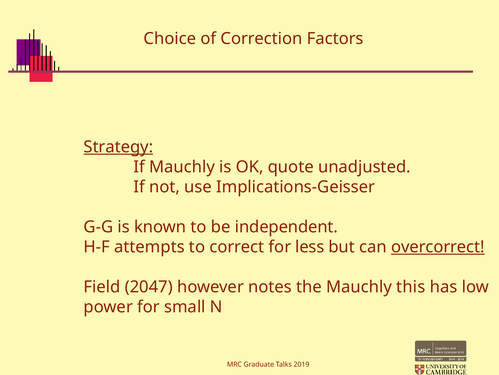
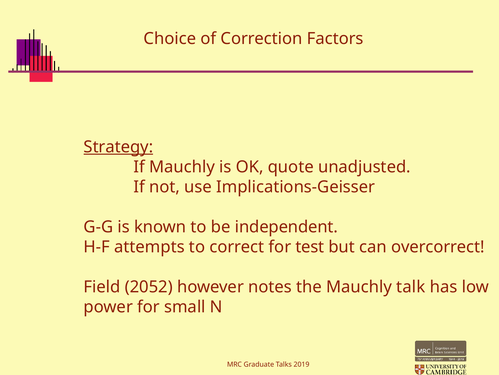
less: less -> test
overcorrect underline: present -> none
2047: 2047 -> 2052
this: this -> talk
